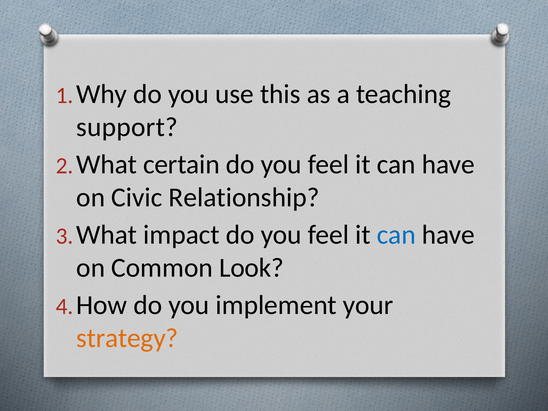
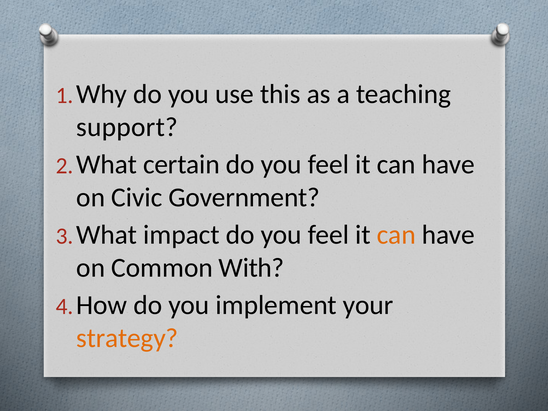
Relationship: Relationship -> Government
can at (396, 235) colour: blue -> orange
Look: Look -> With
